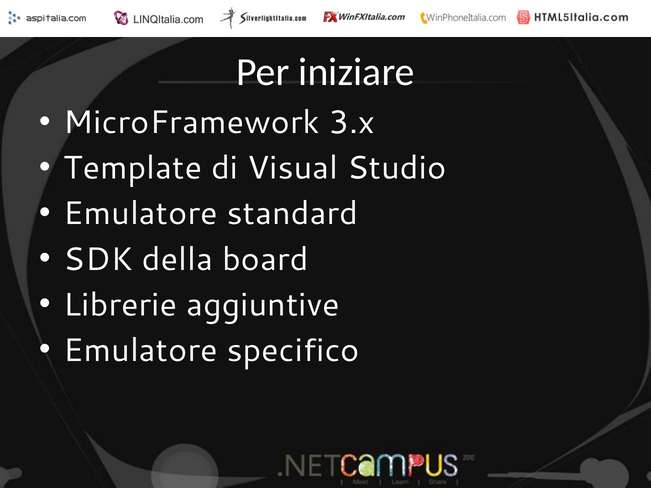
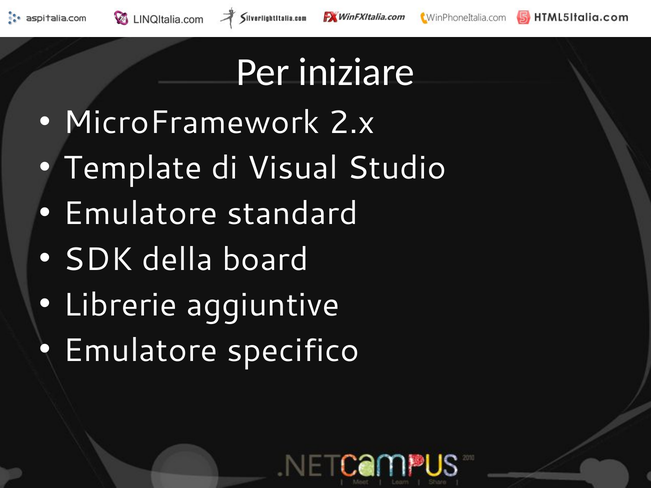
3.x: 3.x -> 2.x
